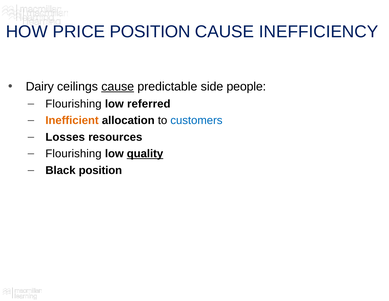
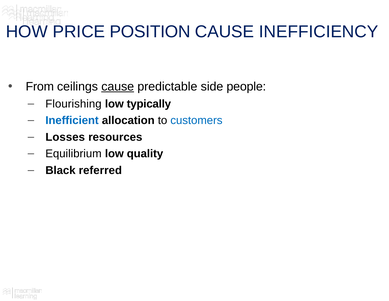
Dairy: Dairy -> From
referred: referred -> typically
Inefficient colour: orange -> blue
Flourishing at (73, 153): Flourishing -> Equilibrium
quality underline: present -> none
Black position: position -> referred
